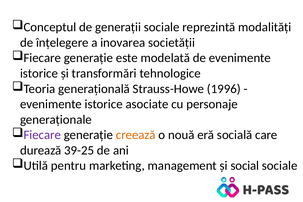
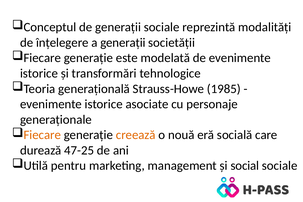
a inovarea: inovarea -> generații
1996: 1996 -> 1985
Fiecare at (42, 135) colour: purple -> orange
39-25: 39-25 -> 47-25
